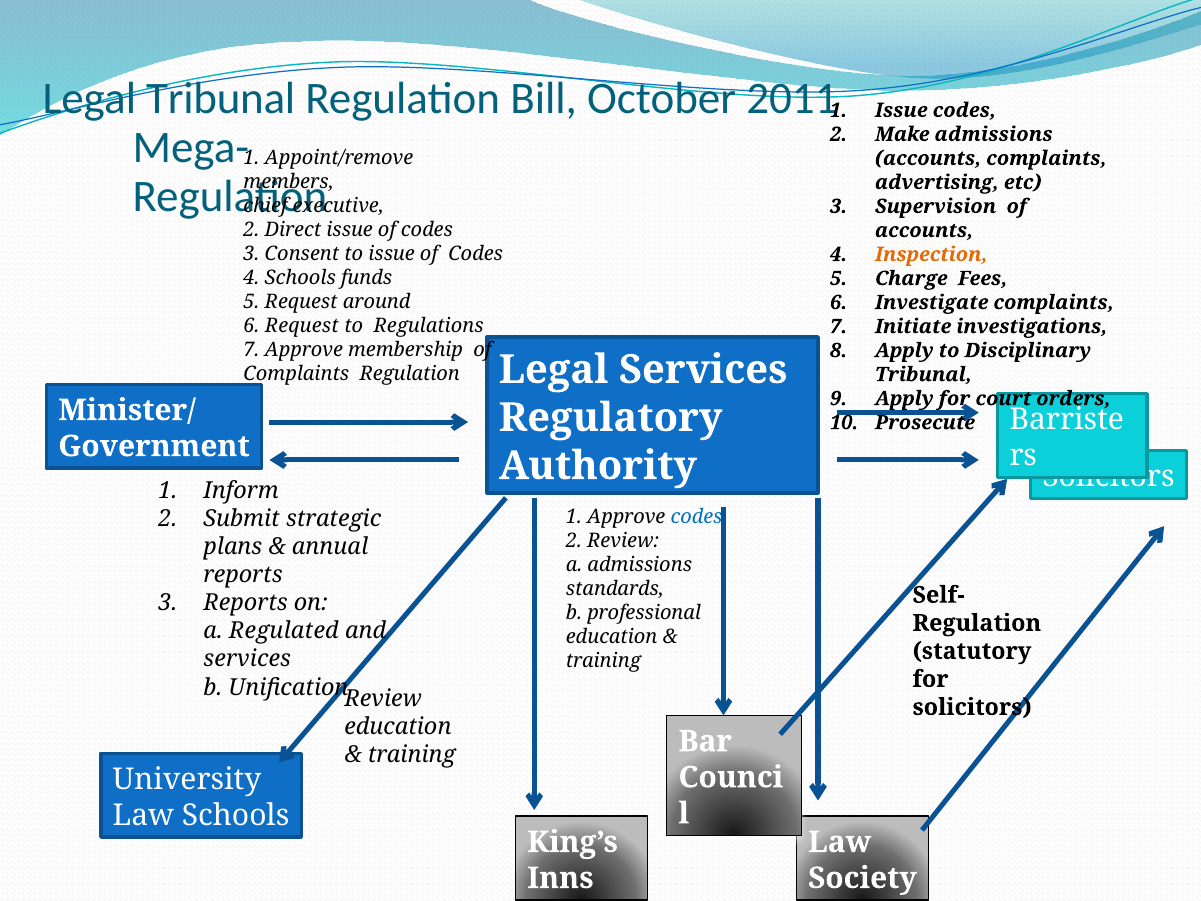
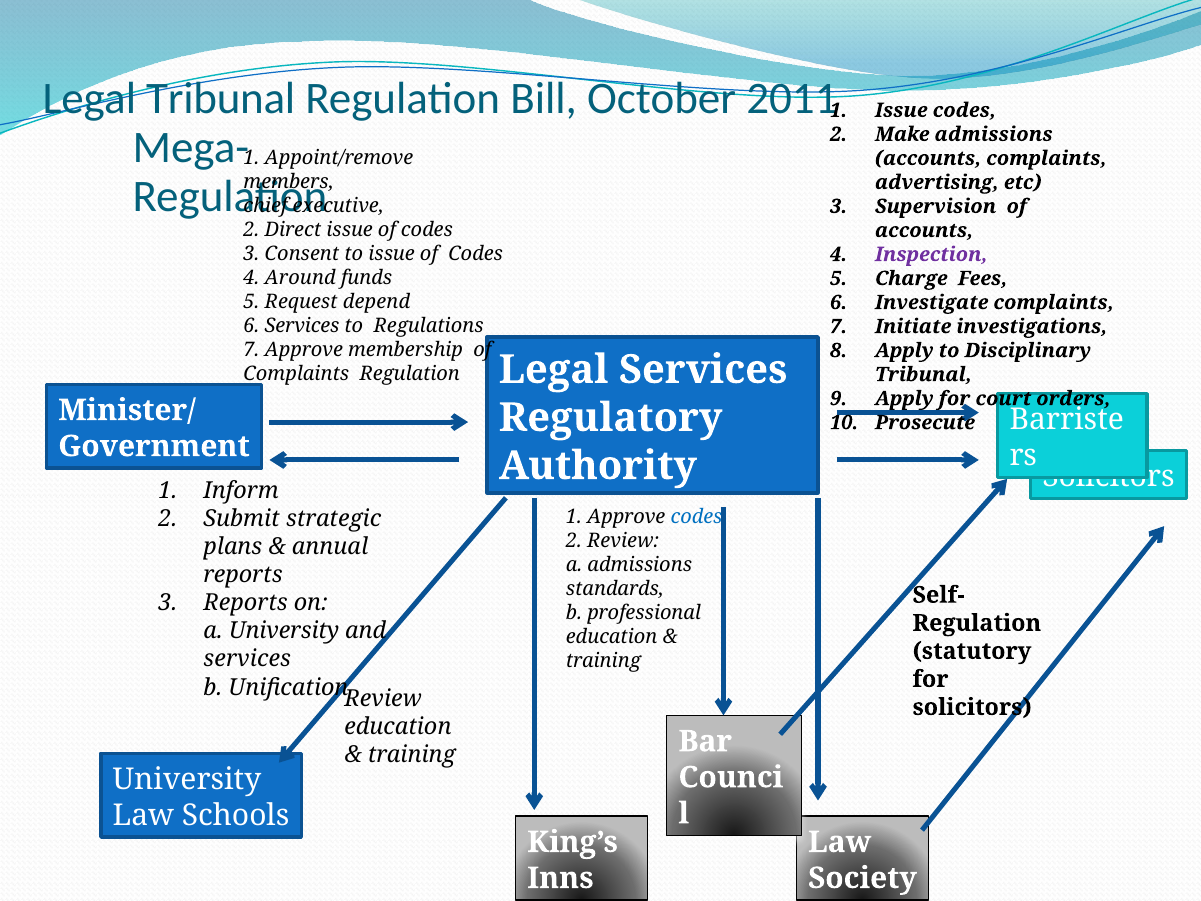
Inspection colour: orange -> purple
4 Schools: Schools -> Around
around: around -> depend
6 Request: Request -> Services
a Regulated: Regulated -> University
